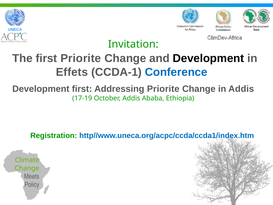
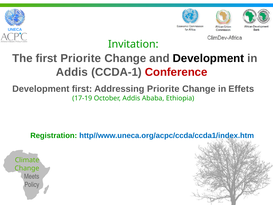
Effets at (72, 72): Effets -> Addis
Conference colour: blue -> red
in Addis: Addis -> Effets
